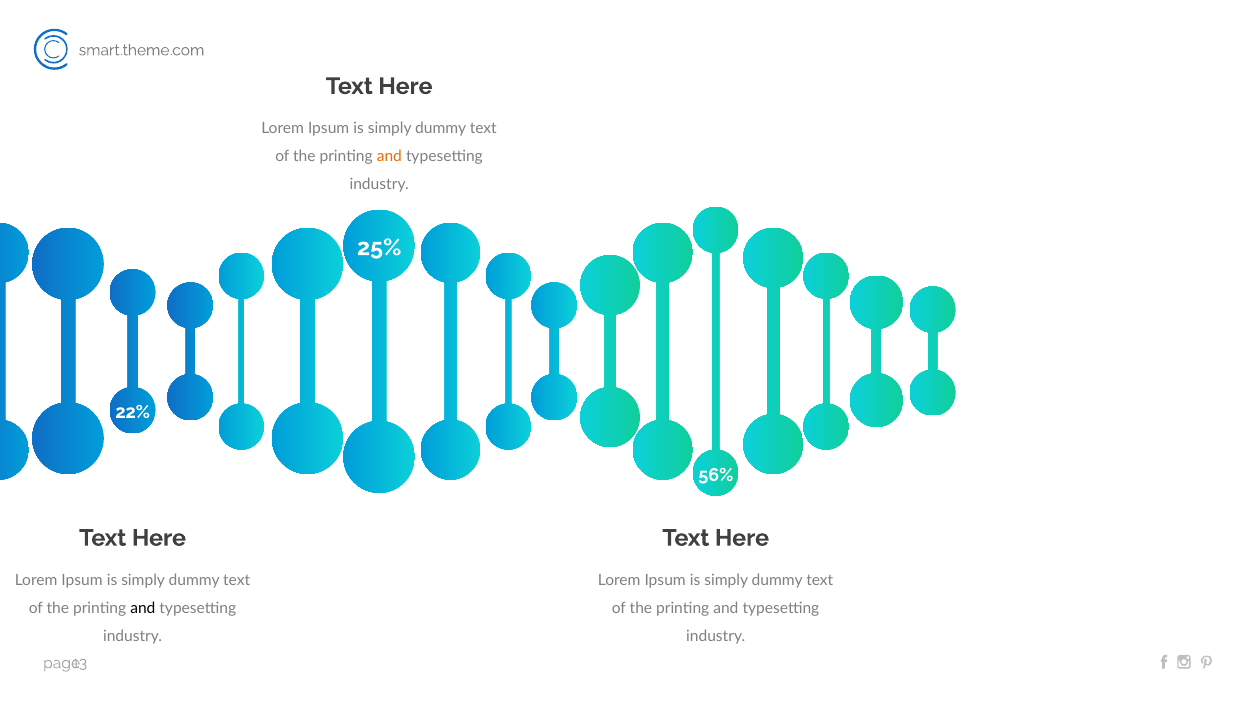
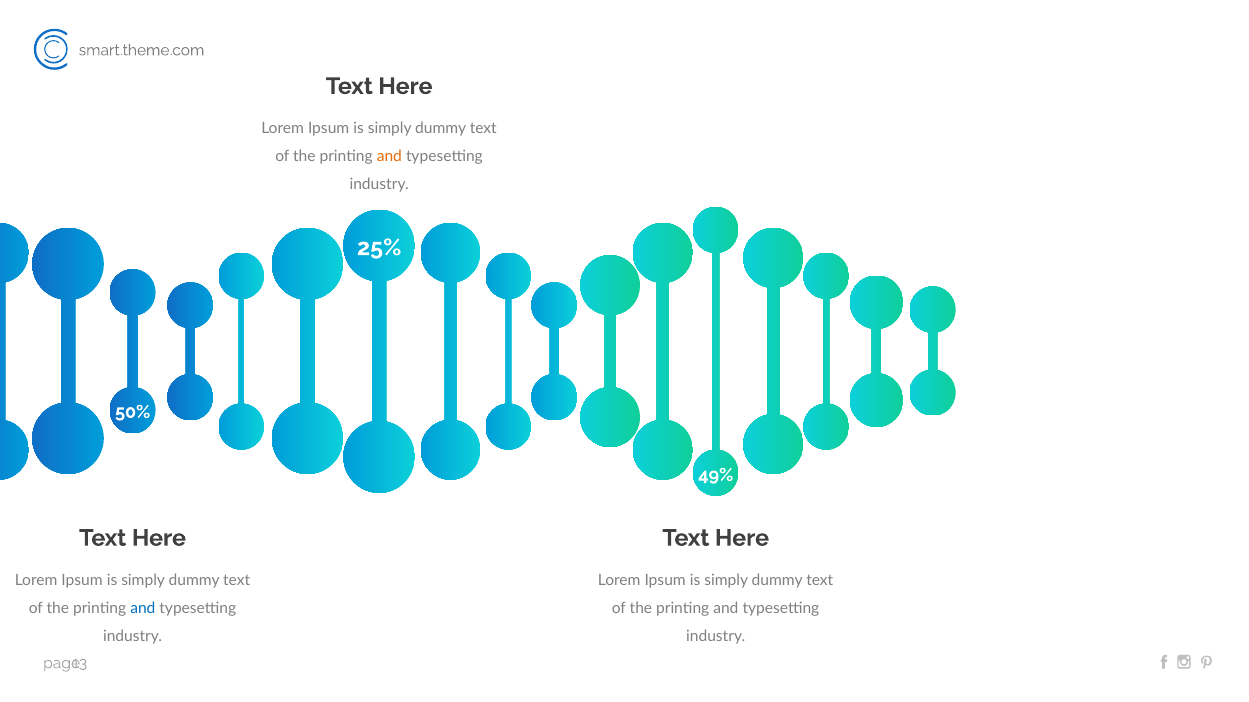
22%: 22% -> 50%
56%: 56% -> 49%
and at (143, 608) colour: black -> blue
